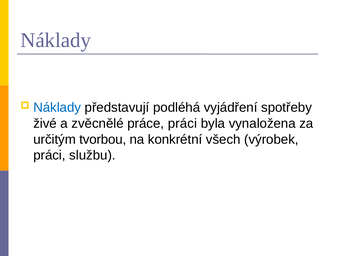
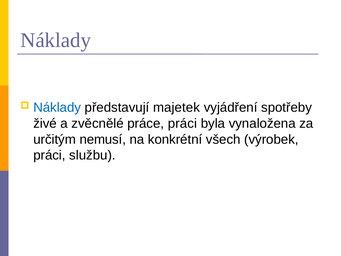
podléhá: podléhá -> majetek
tvorbou: tvorbou -> nemusí
